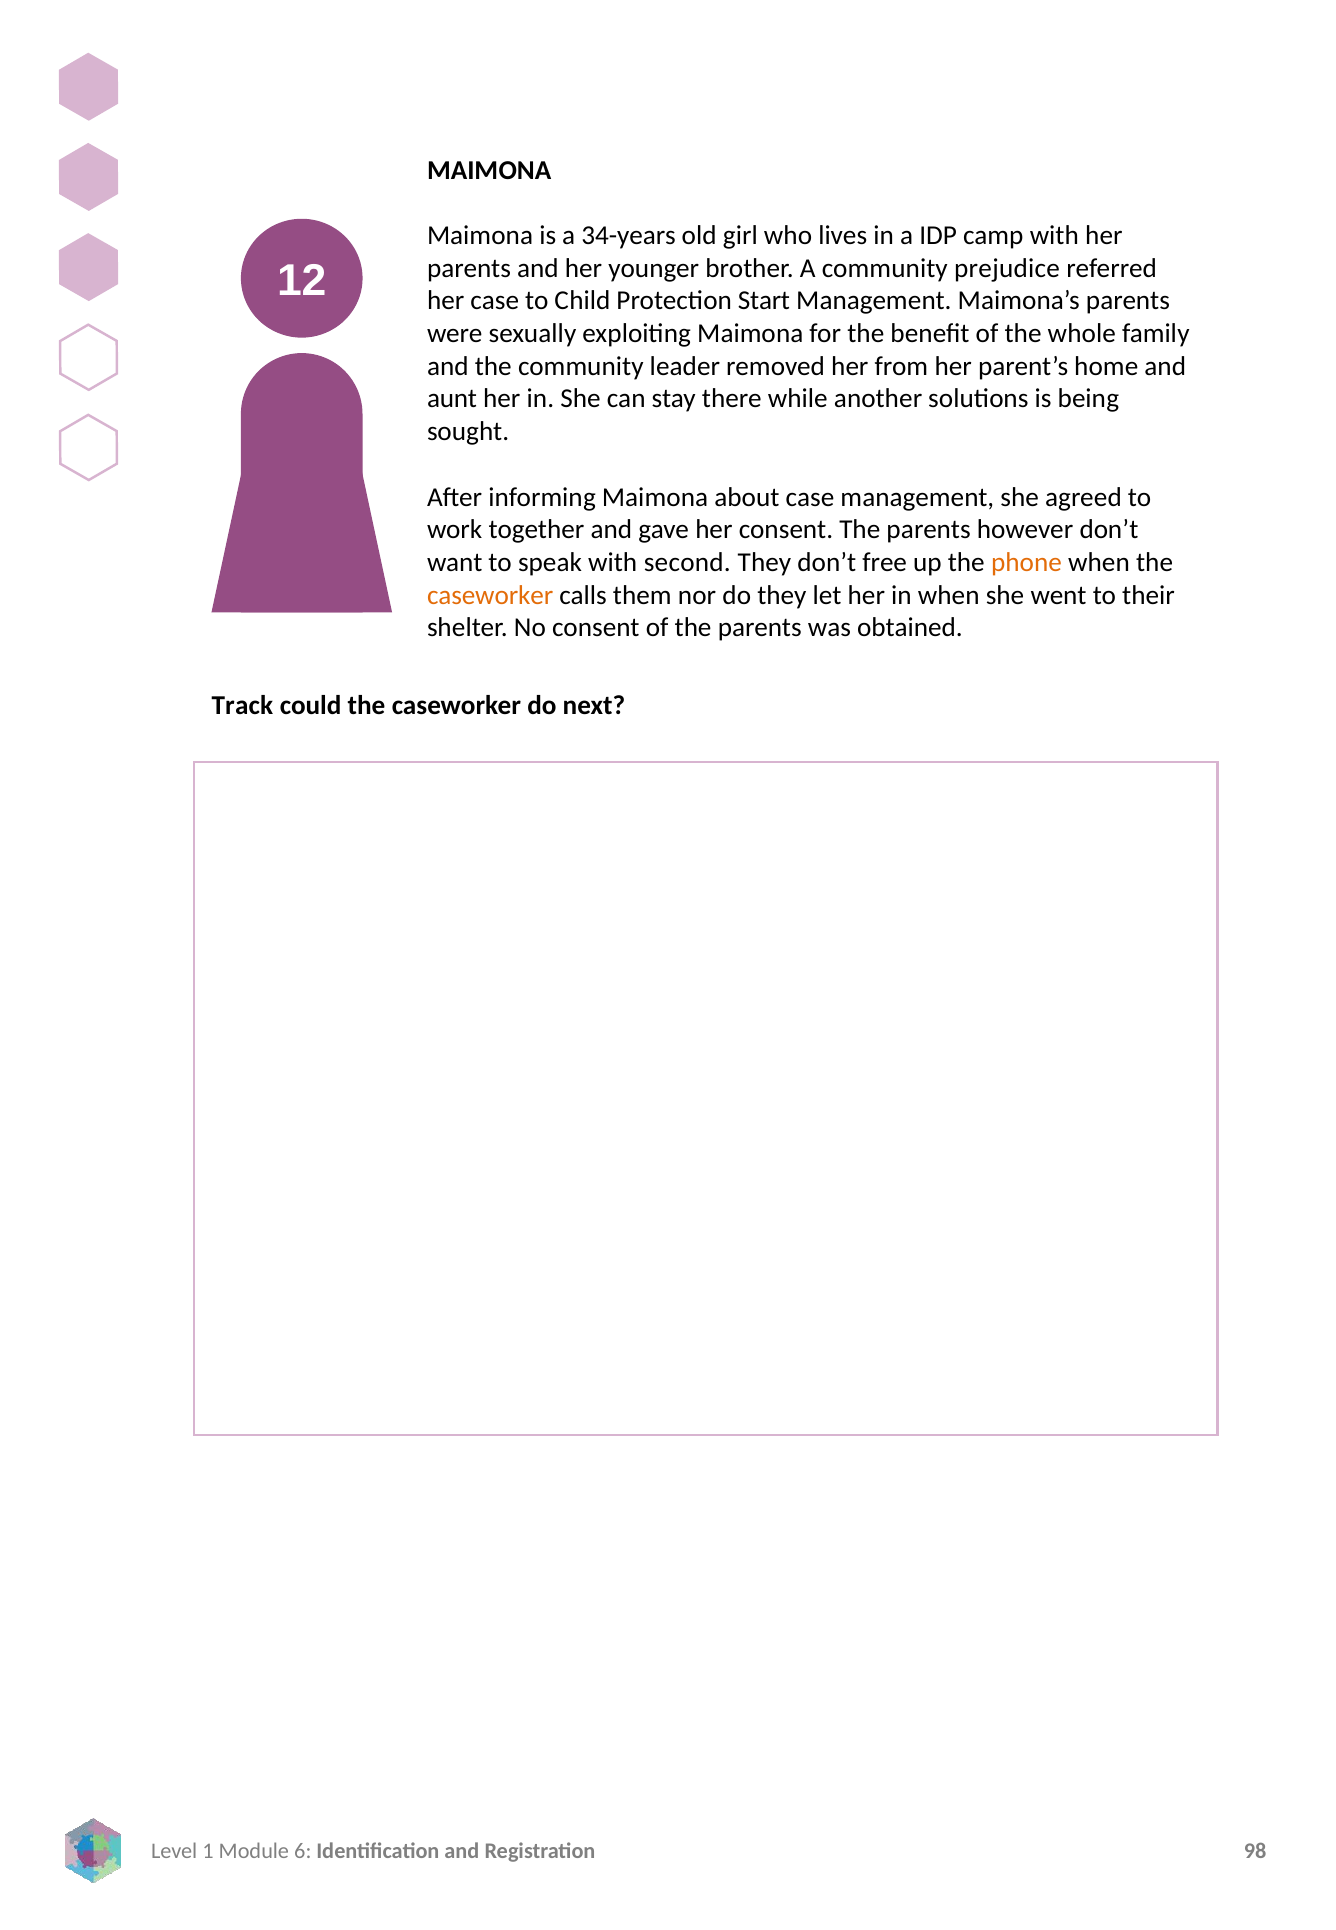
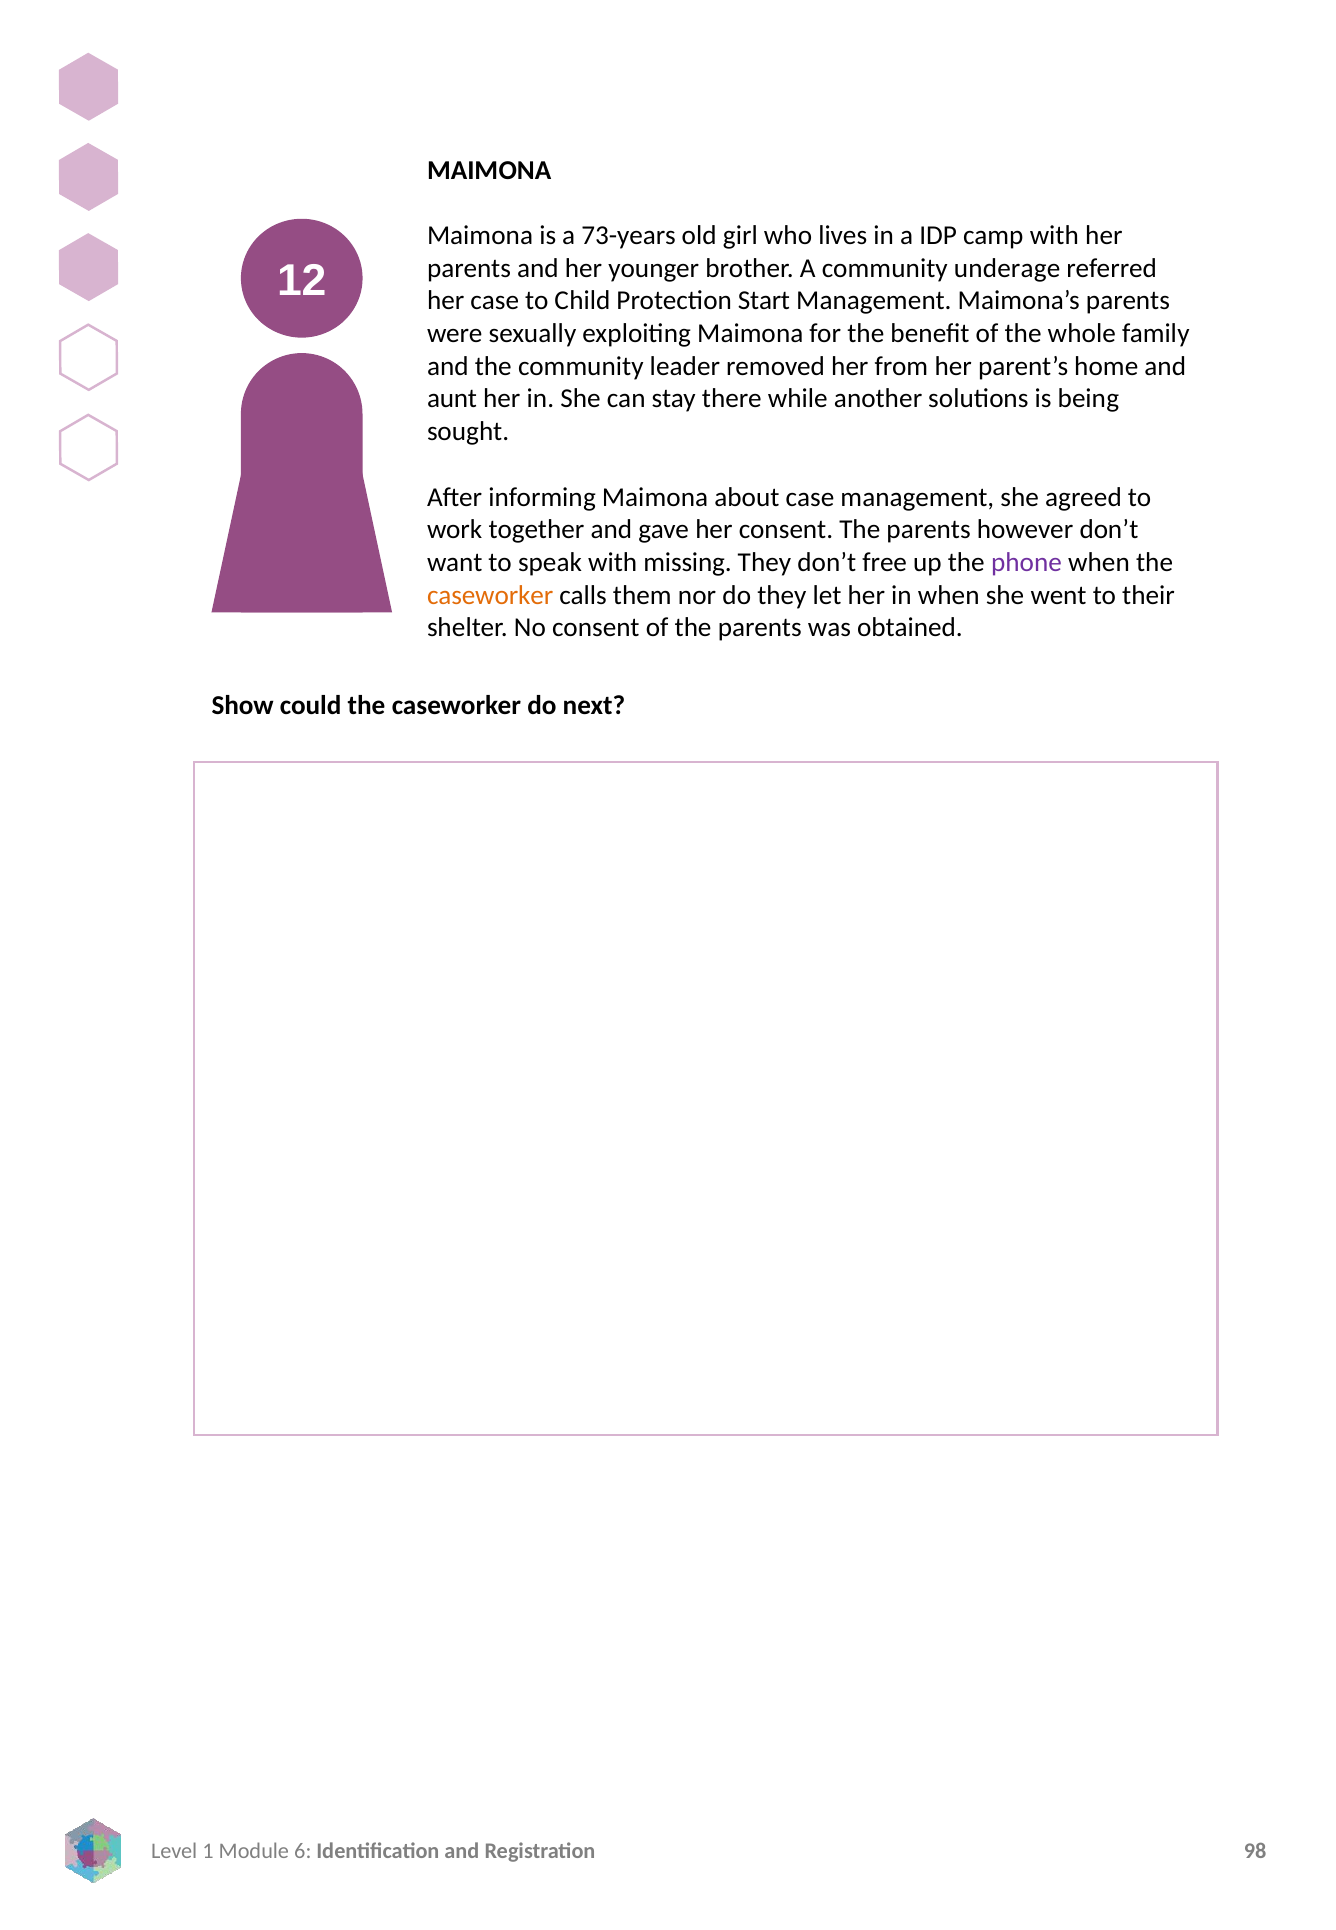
34-years: 34-years -> 73-years
prejudice: prejudice -> underage
second: second -> missing
phone colour: orange -> purple
Track: Track -> Show
